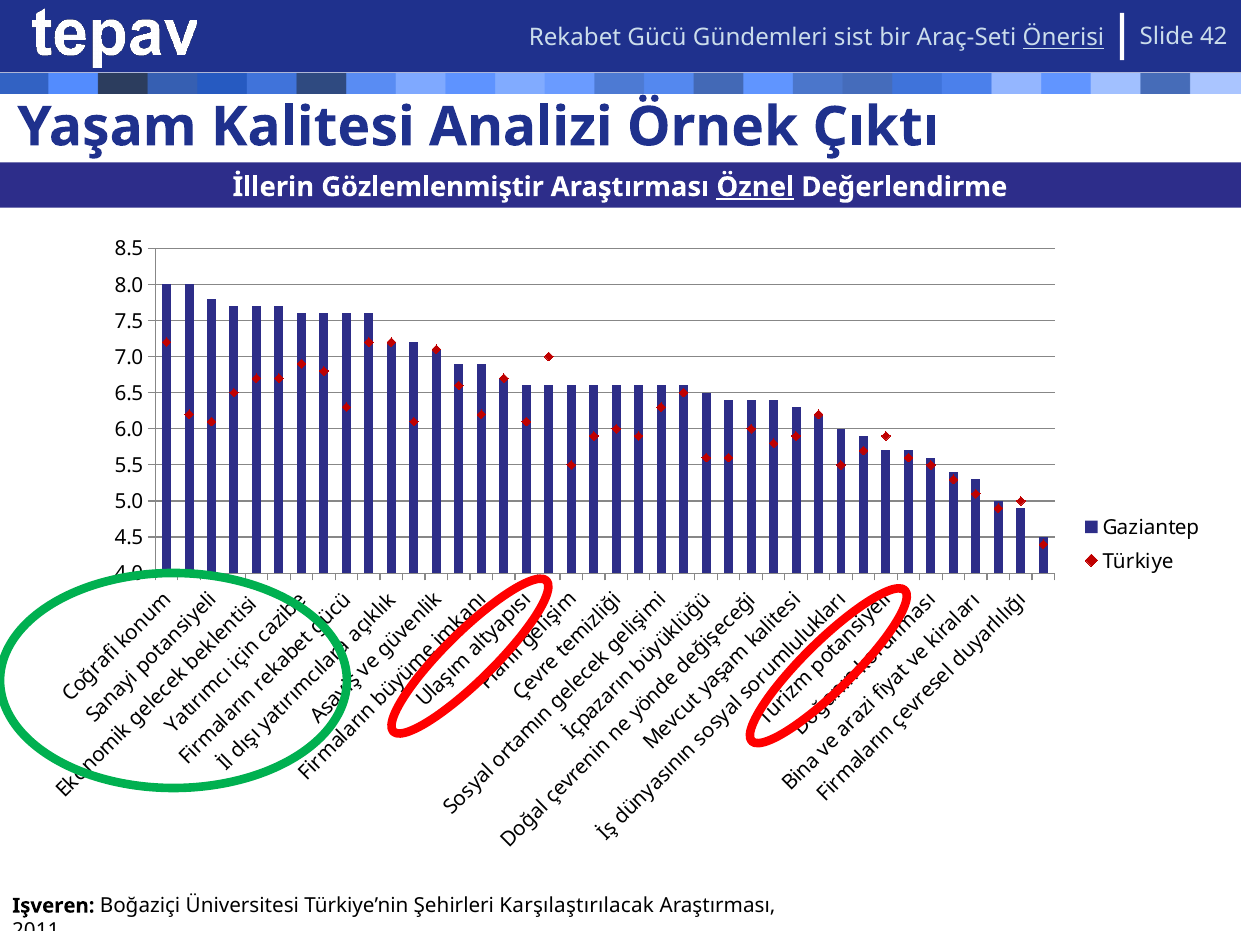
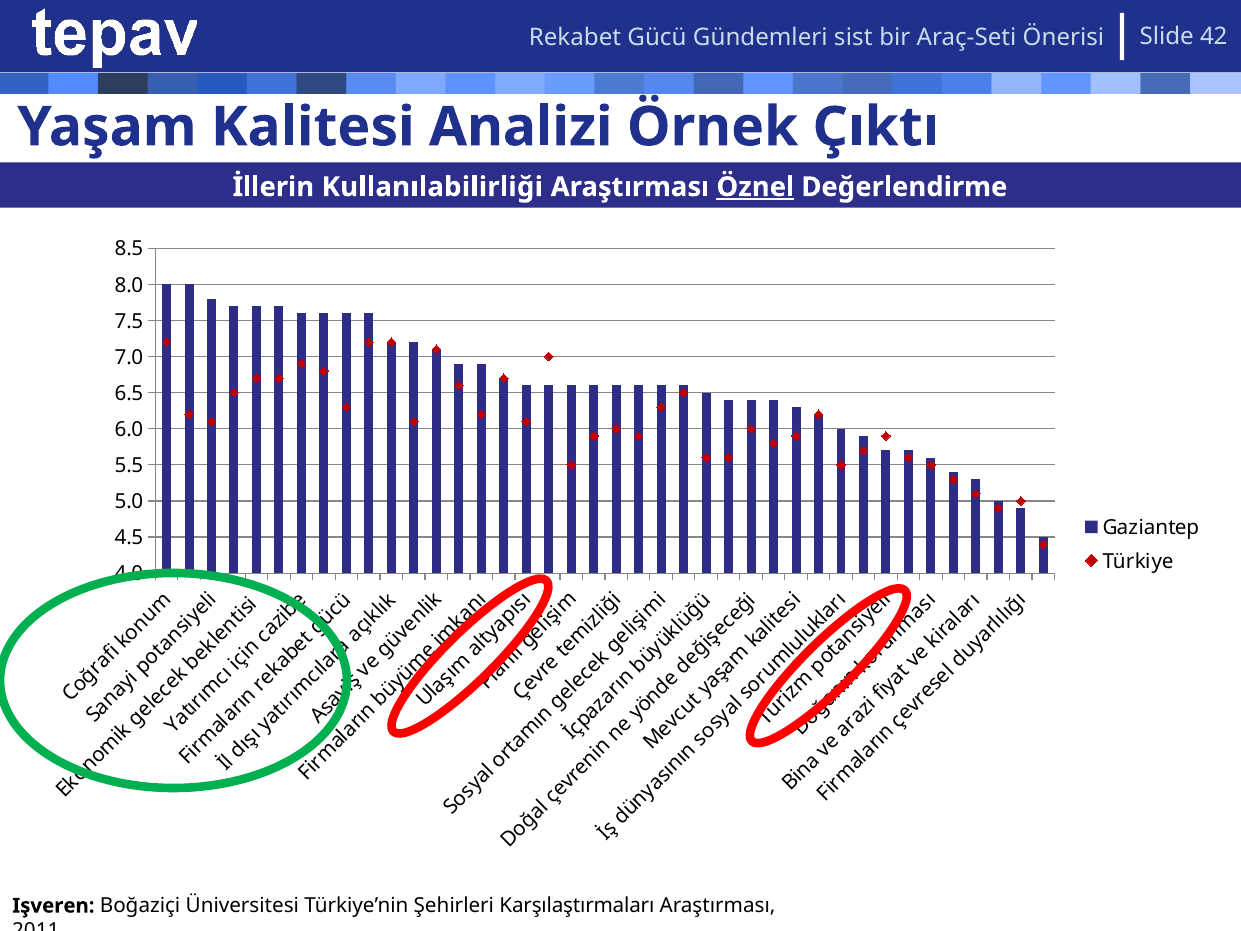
Önerisi underline: present -> none
Gözlemlenmiştir: Gözlemlenmiştir -> Kullanılabilirliği
Karşılaştırılacak: Karşılaştırılacak -> Karşılaştırmaları
